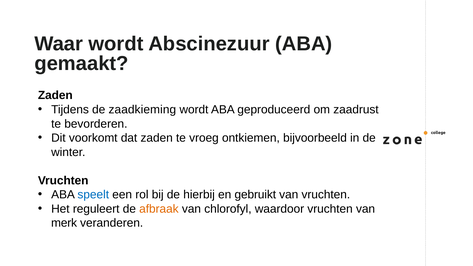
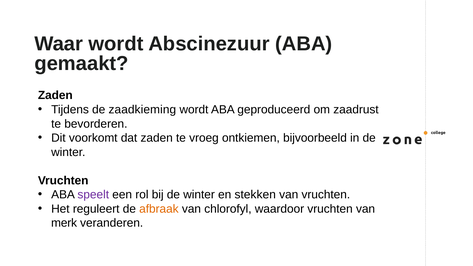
speelt colour: blue -> purple
bij de hierbij: hierbij -> winter
gebruikt: gebruikt -> stekken
